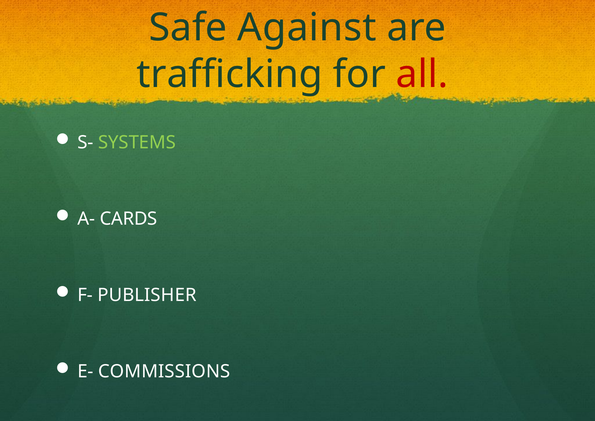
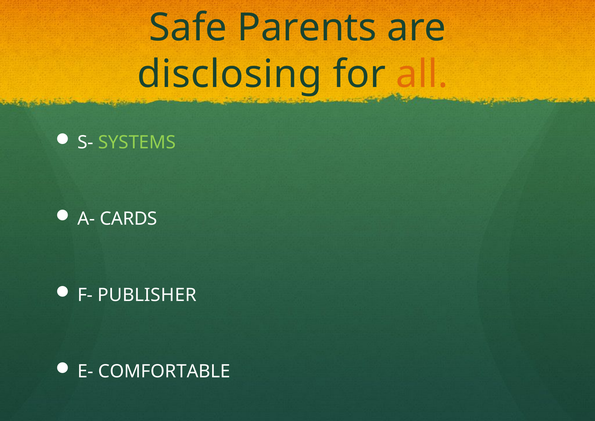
Against: Against -> Parents
trafficking: trafficking -> disclosing
all colour: red -> orange
COMMISSIONS: COMMISSIONS -> COMFORTABLE
